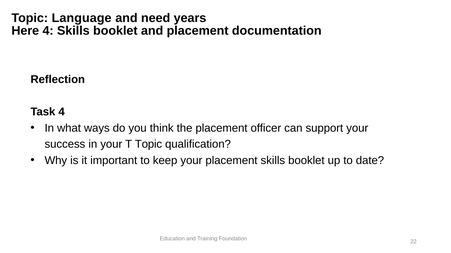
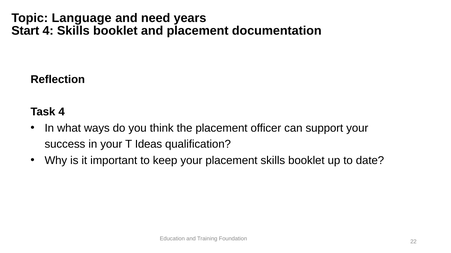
Here: Here -> Start
T Topic: Topic -> Ideas
